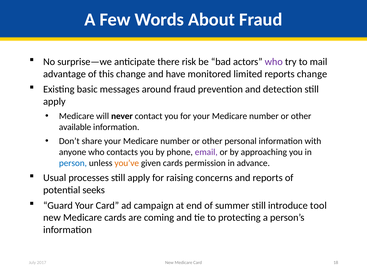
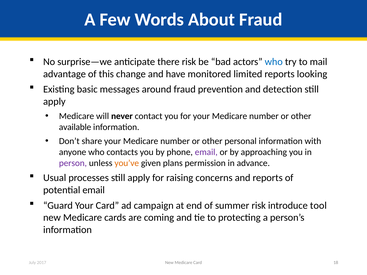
who at (274, 62) colour: purple -> blue
reports change: change -> looking
person colour: blue -> purple
given cards: cards -> plans
potential seeks: seeks -> email
summer still: still -> risk
